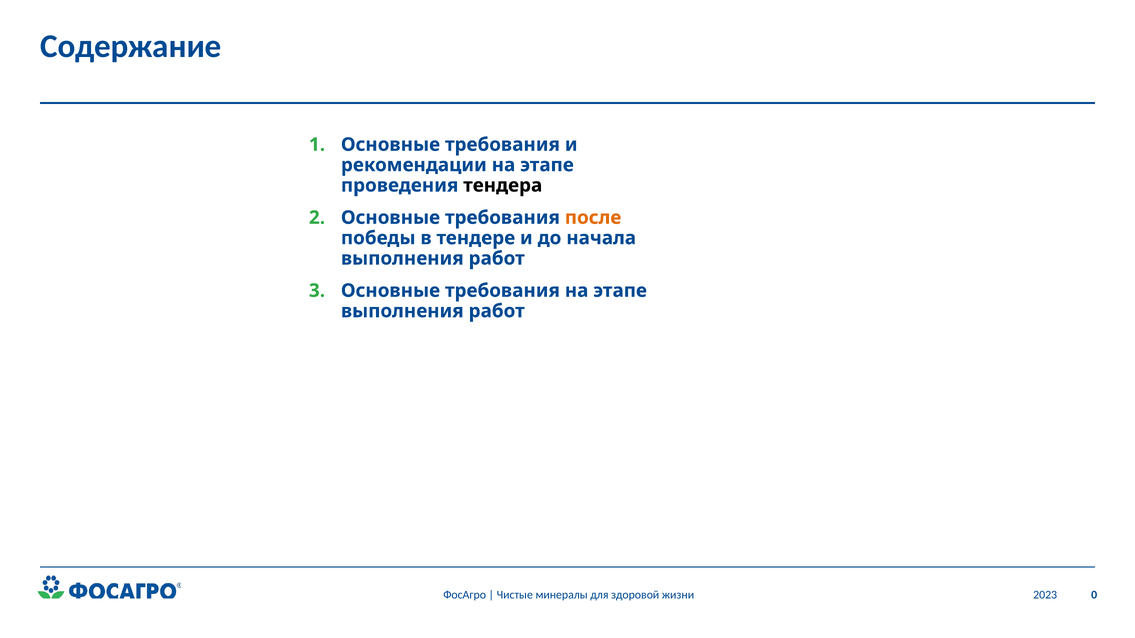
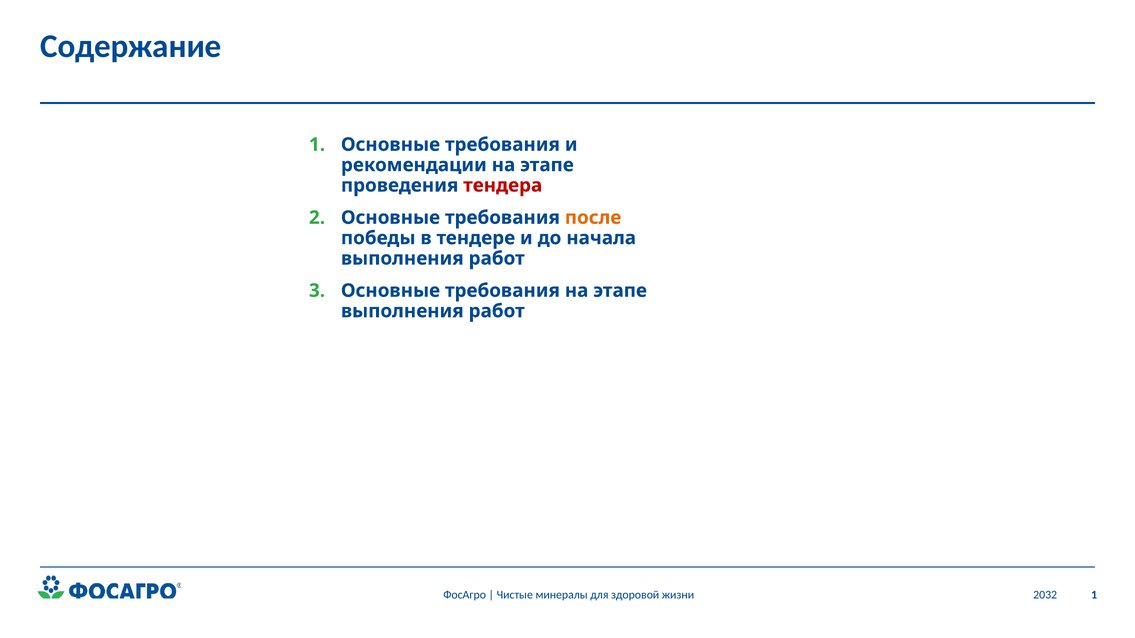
тендера colour: black -> red
жизни 0: 0 -> 1
2023: 2023 -> 2032
